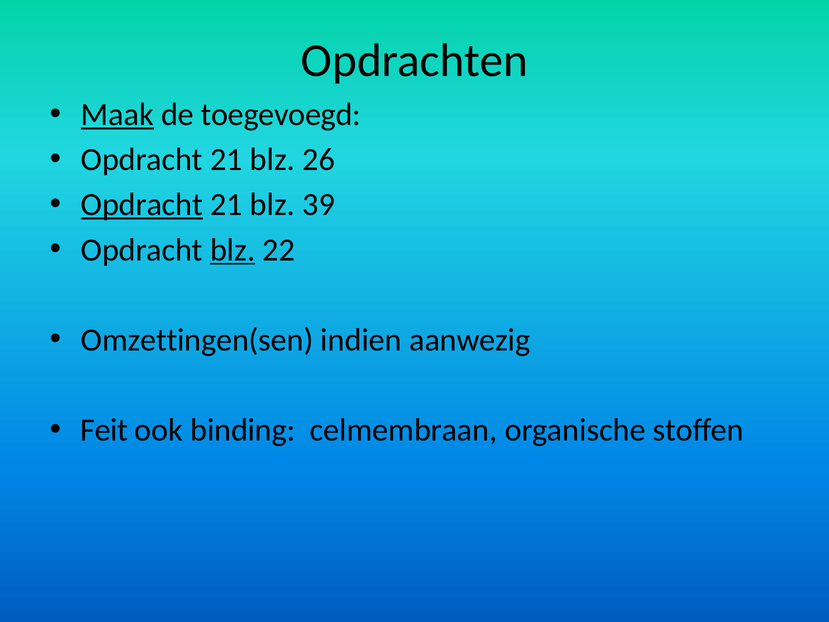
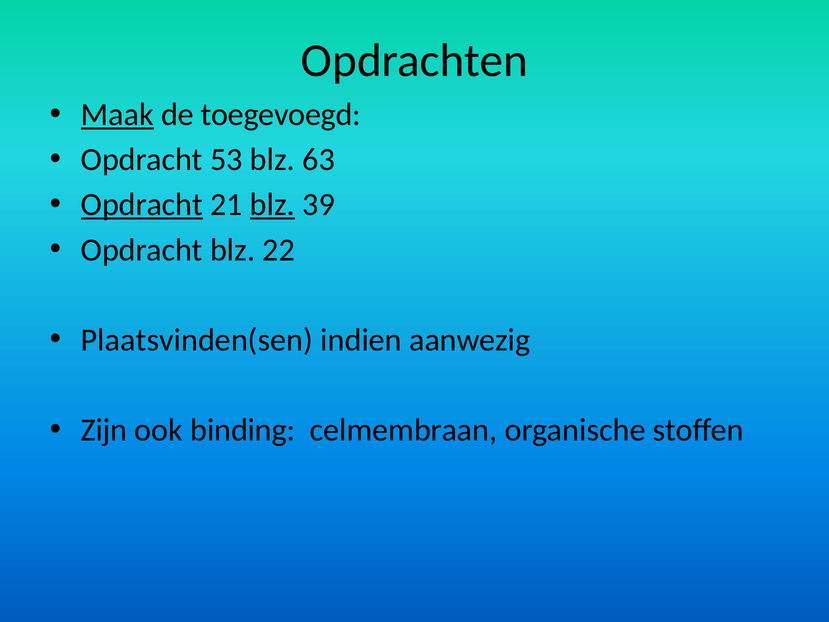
21 at (226, 160): 21 -> 53
26: 26 -> 63
blz at (273, 205) underline: none -> present
blz at (233, 250) underline: present -> none
Omzettingen(sen: Omzettingen(sen -> Plaatsvinden(sen
Feit: Feit -> Zijn
